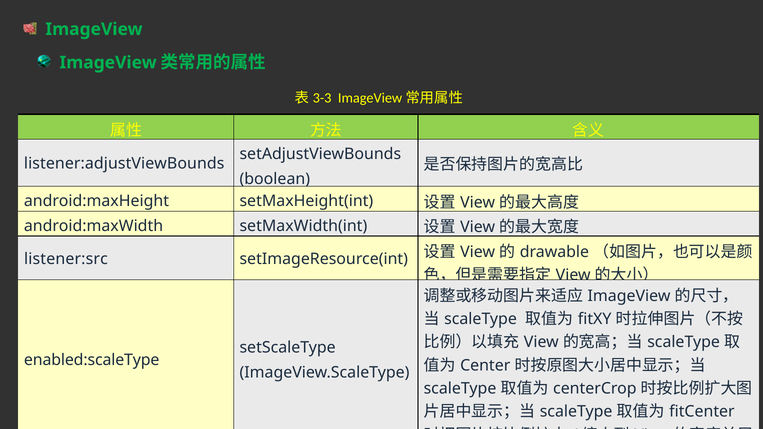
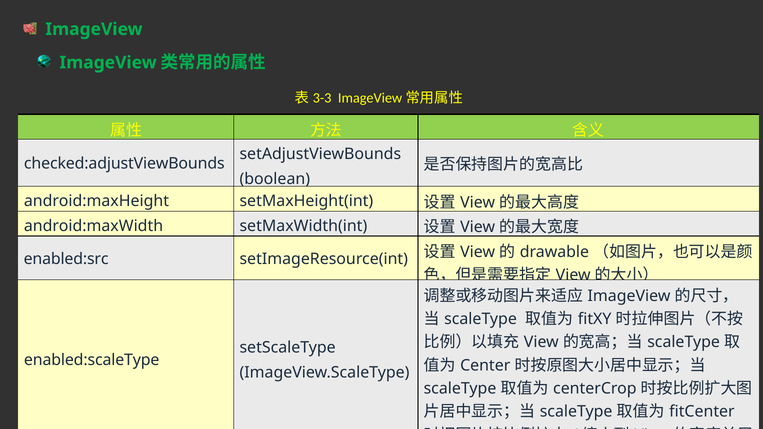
listener:adjustViewBounds: listener:adjustViewBounds -> checked:adjustViewBounds
listener:src: listener:src -> enabled:src
